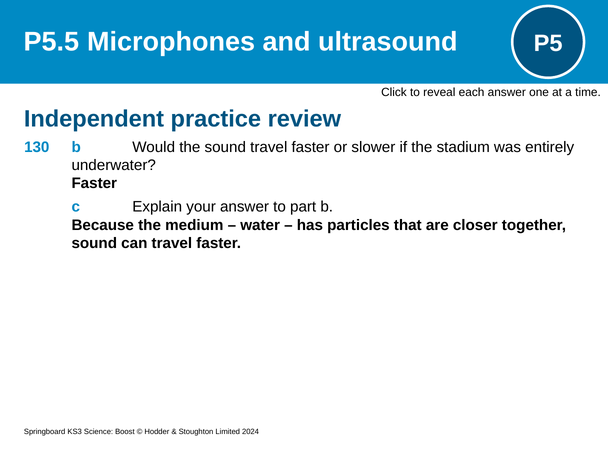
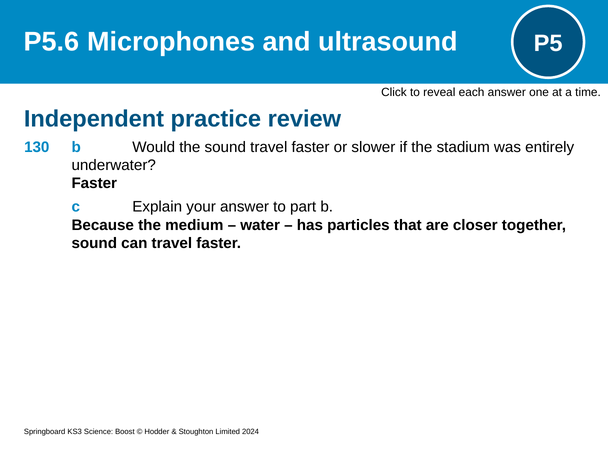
P5.5: P5.5 -> P5.6
